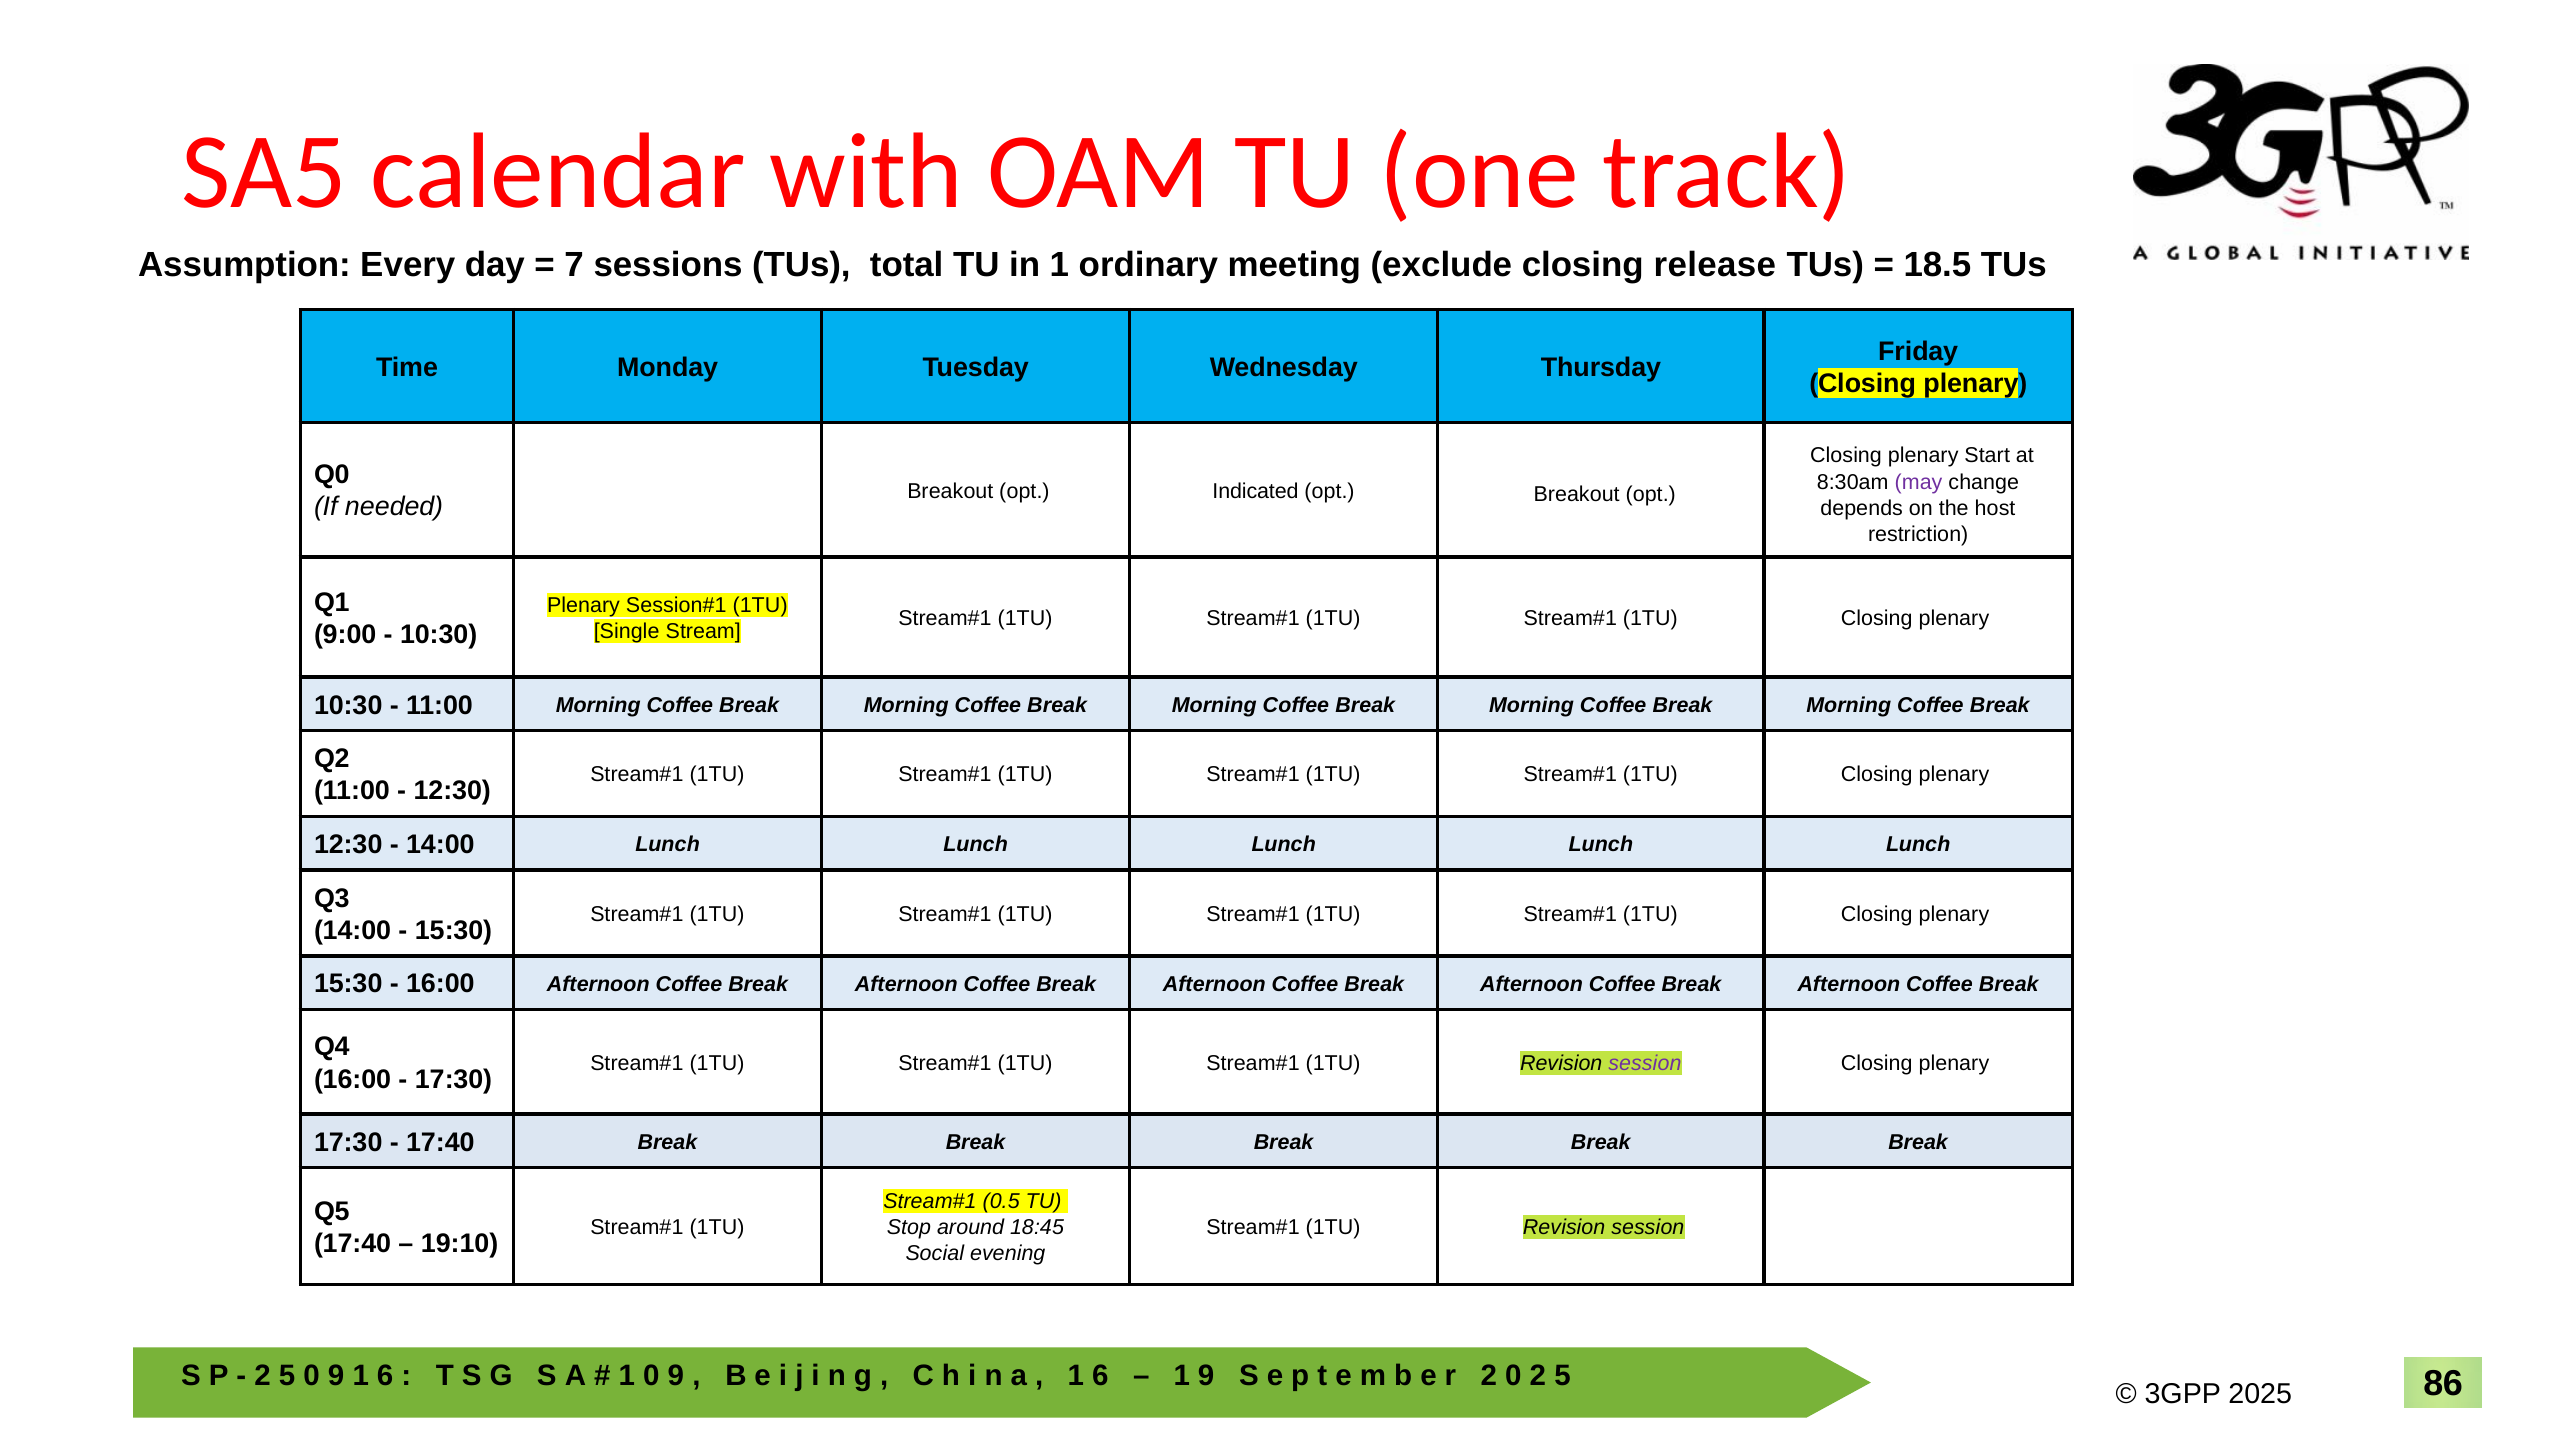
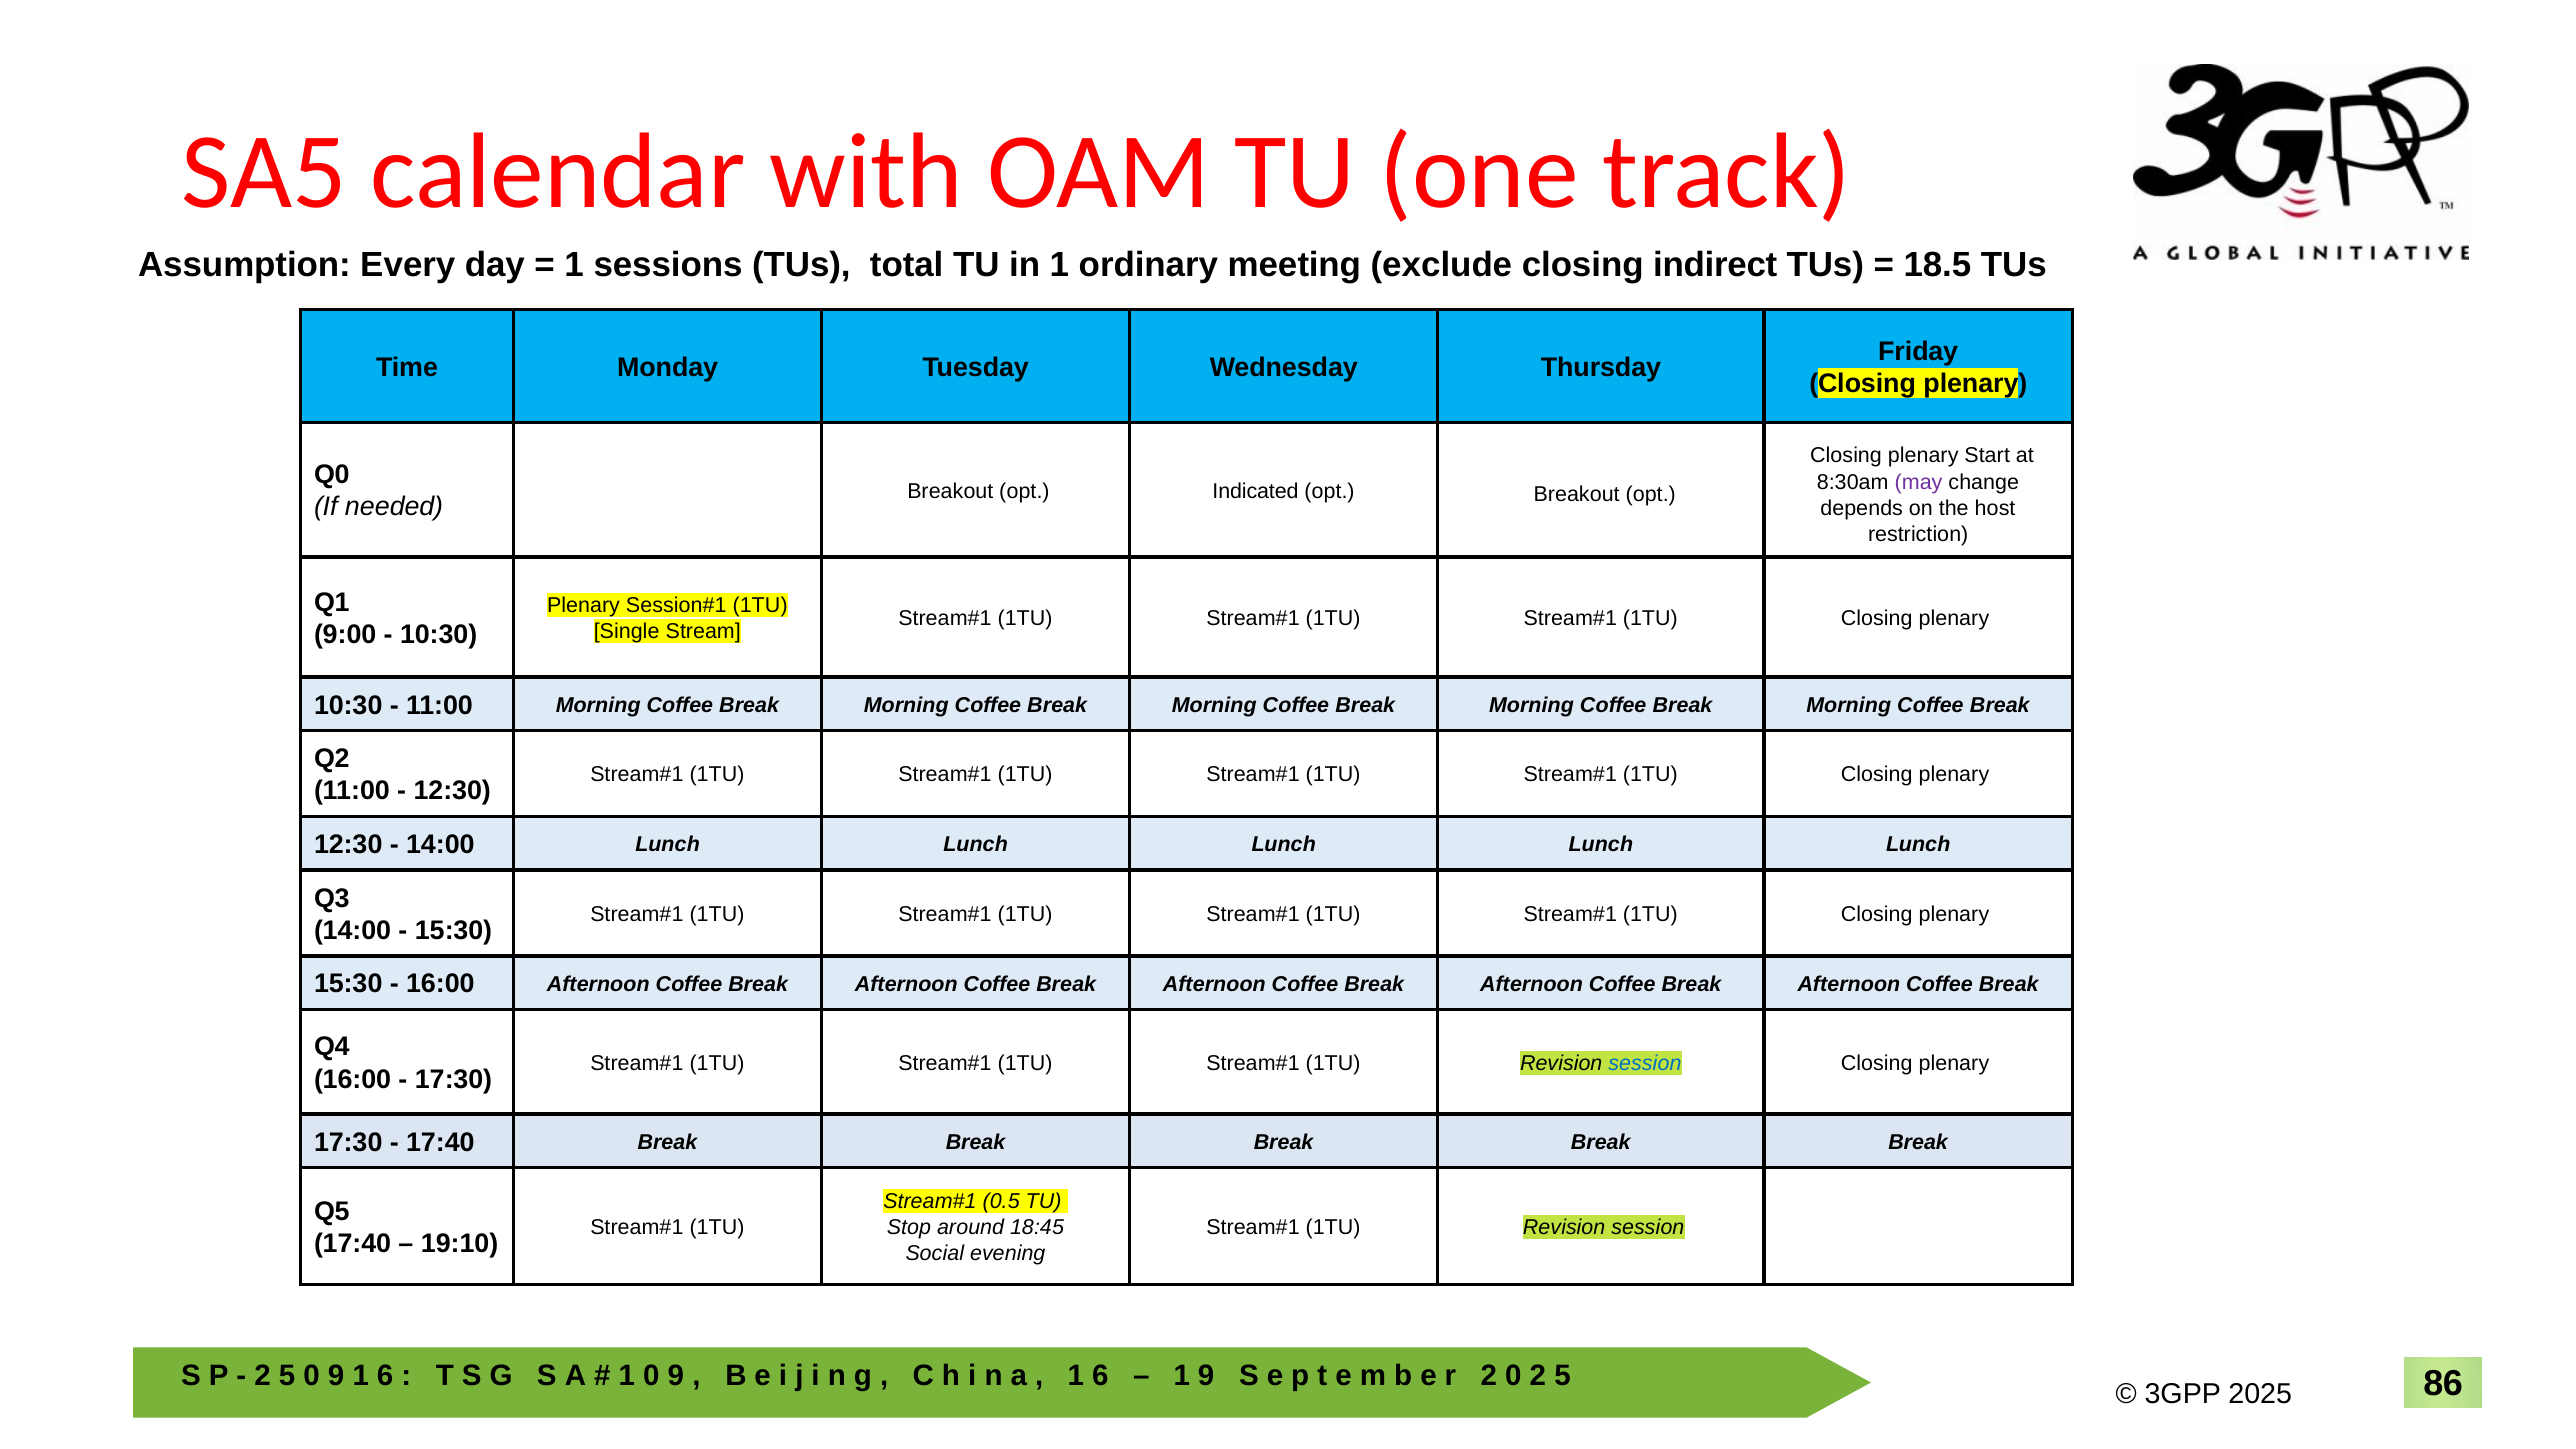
7 at (574, 265): 7 -> 1
release: release -> indirect
session at (1645, 1063) colour: purple -> blue
